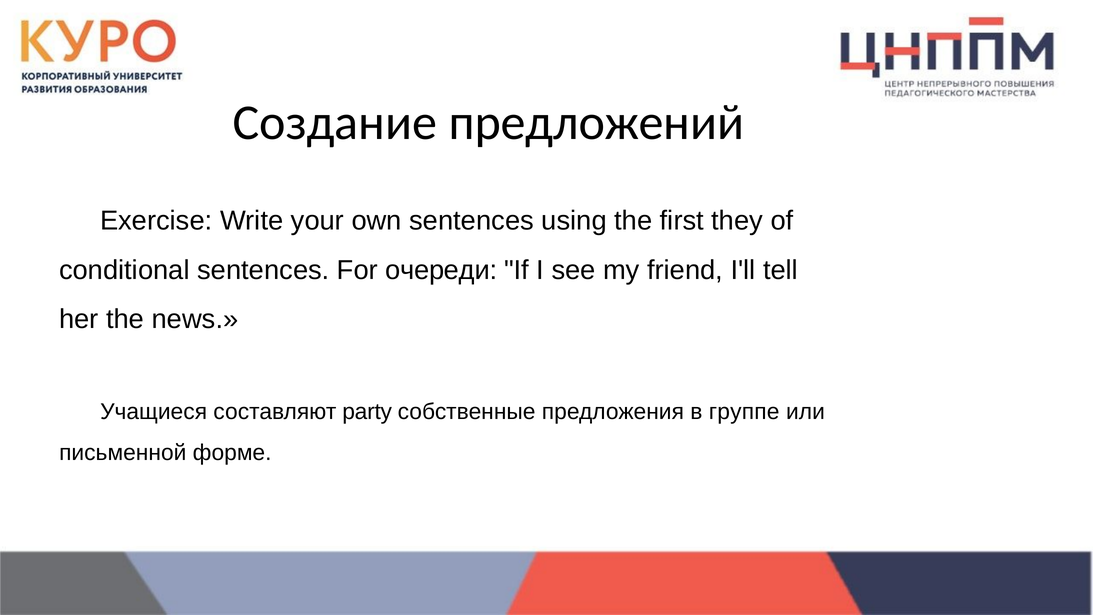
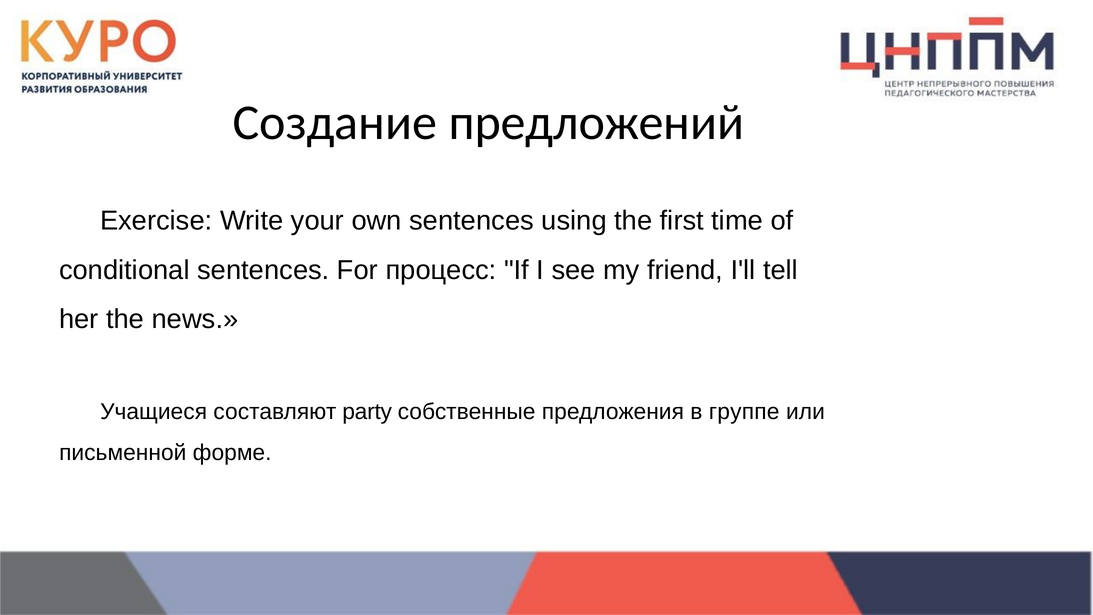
they: they -> time
очереди: очереди -> процесс
